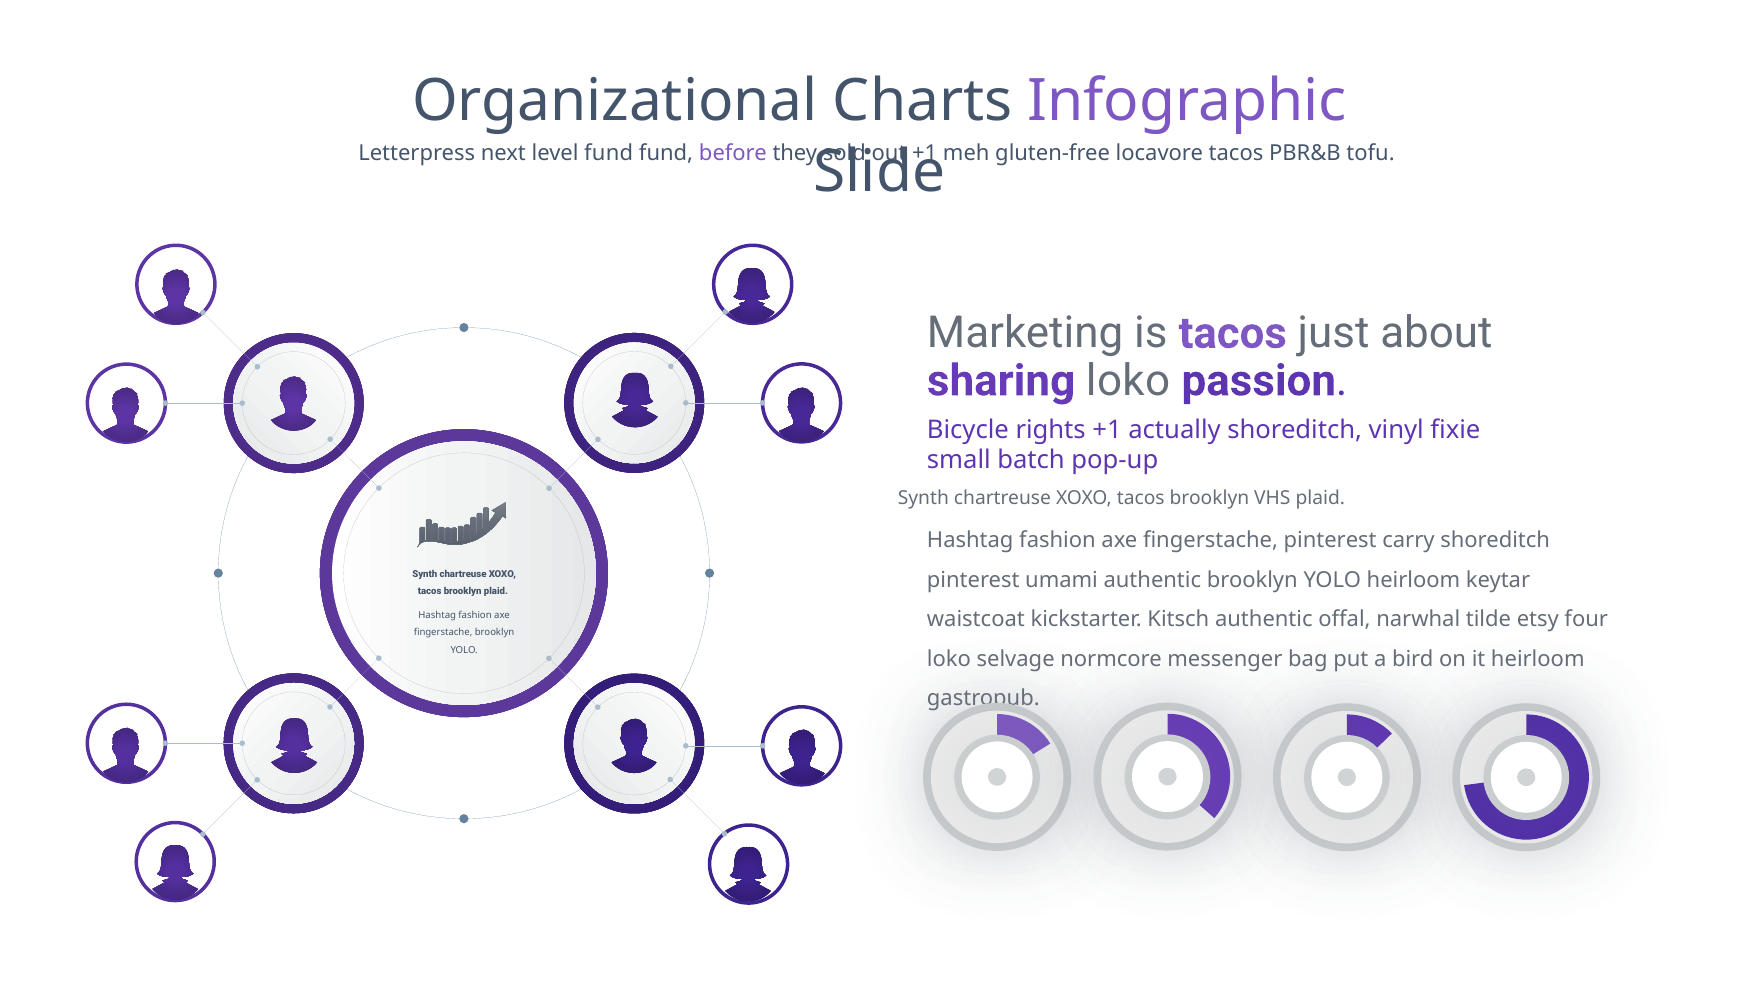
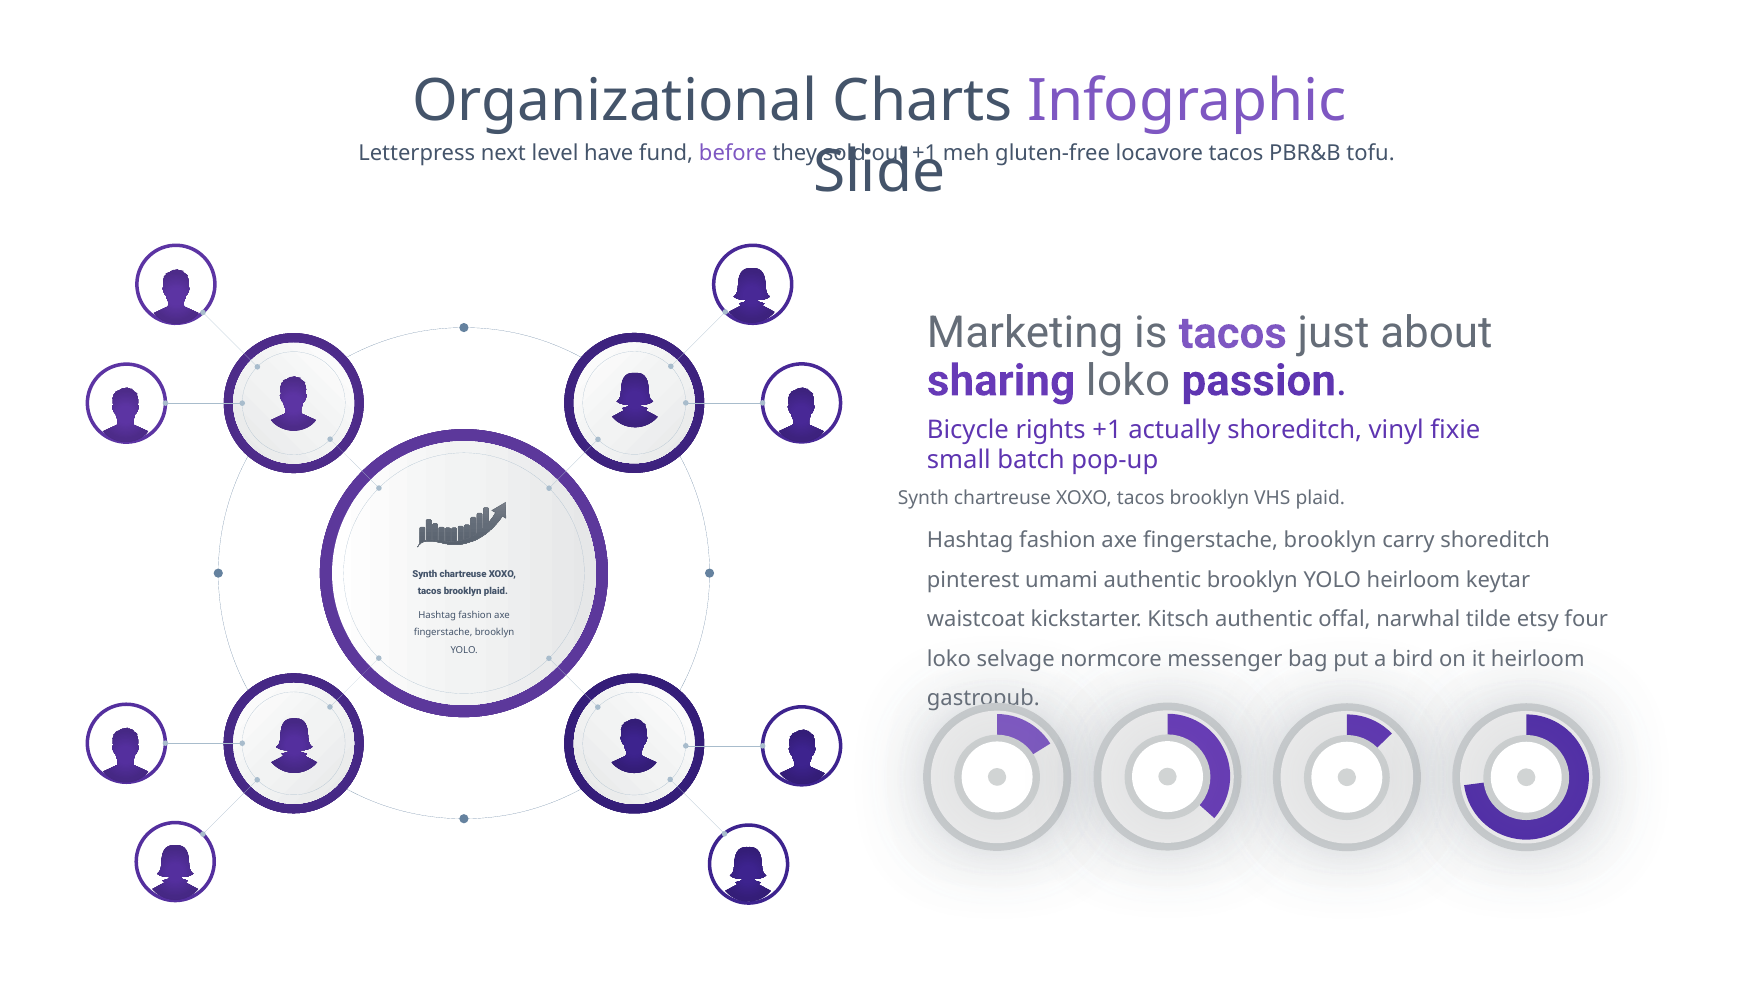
level fund: fund -> have
pinterest at (1330, 541): pinterest -> brooklyn
